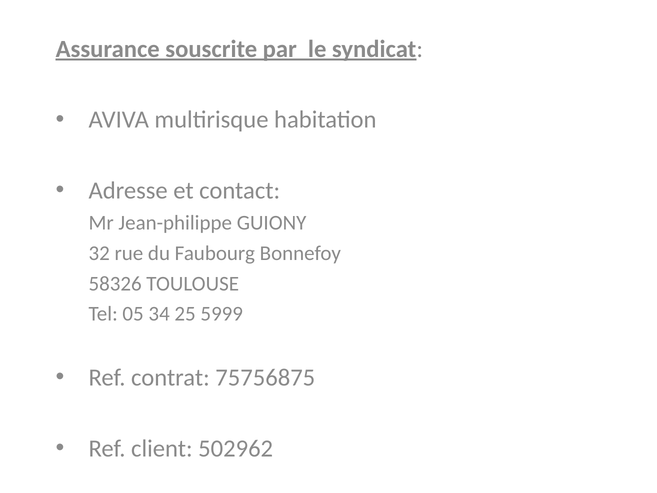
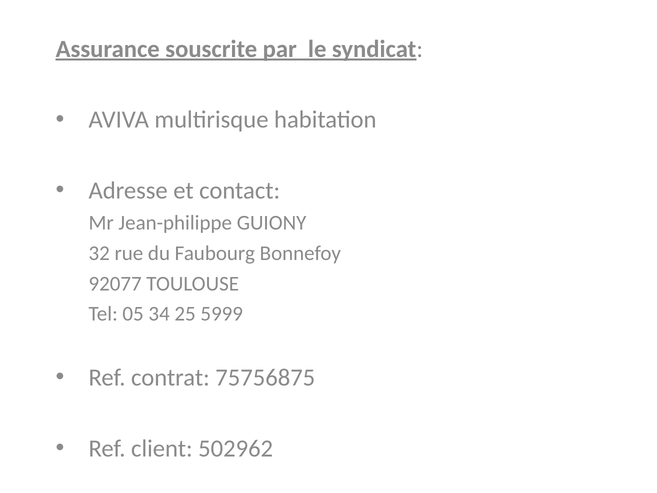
58326: 58326 -> 92077
